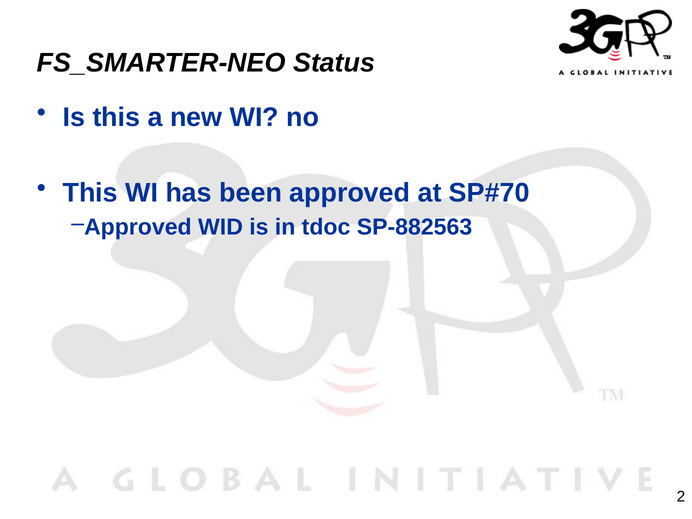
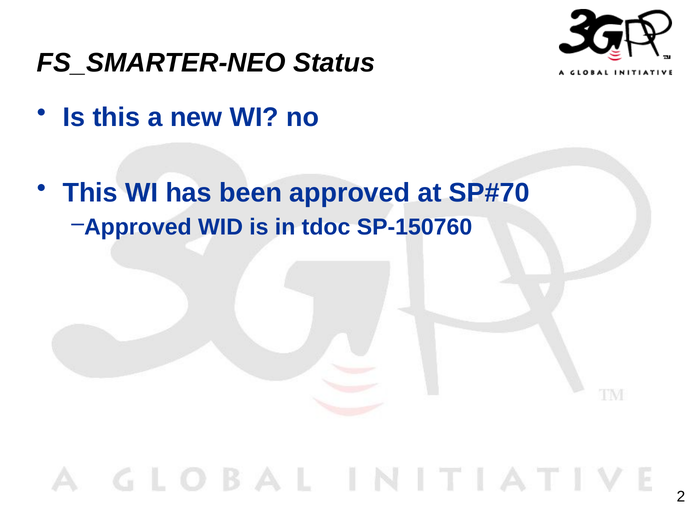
SP-882563: SP-882563 -> SP-150760
